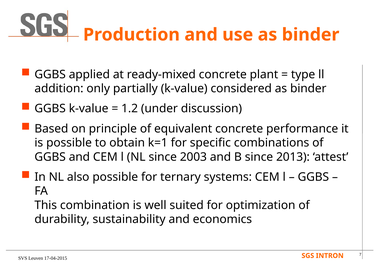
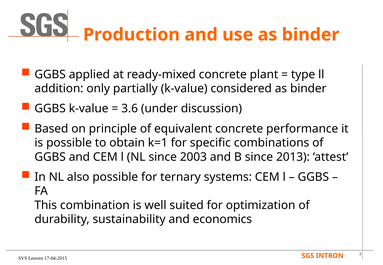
1.2: 1.2 -> 3.6
